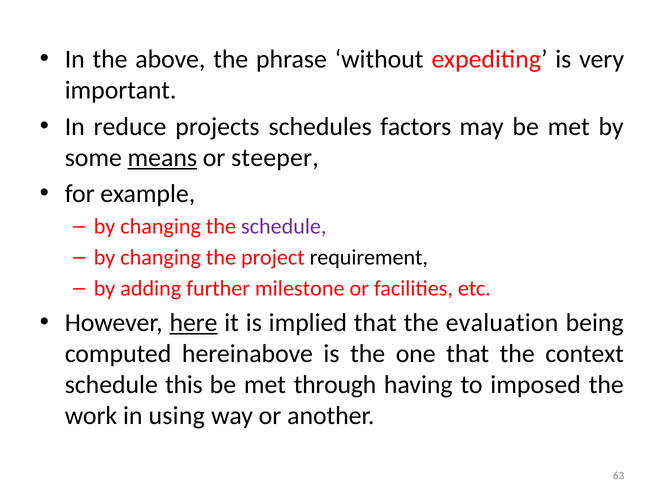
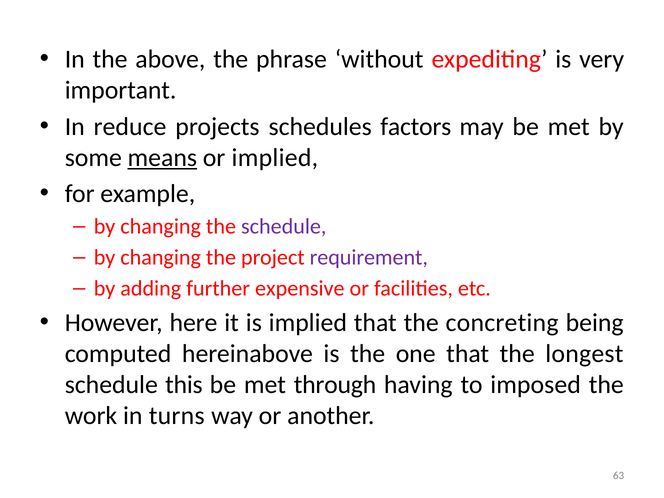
or steeper: steeper -> implied
requirement colour: black -> purple
milestone: milestone -> expensive
here underline: present -> none
evaluation: evaluation -> concreting
context: context -> longest
using: using -> turns
